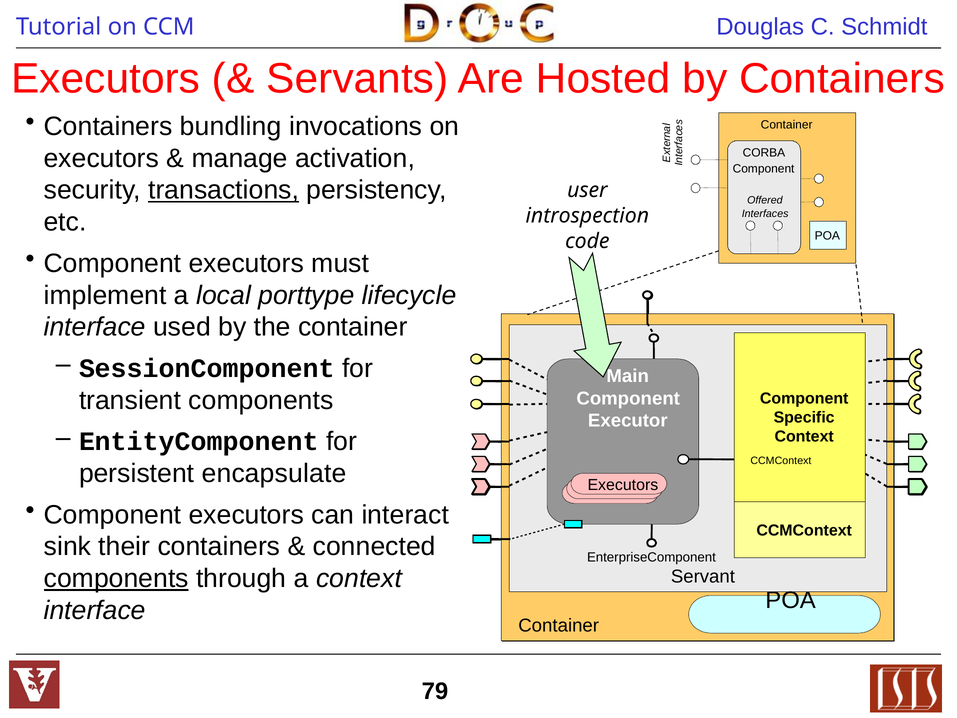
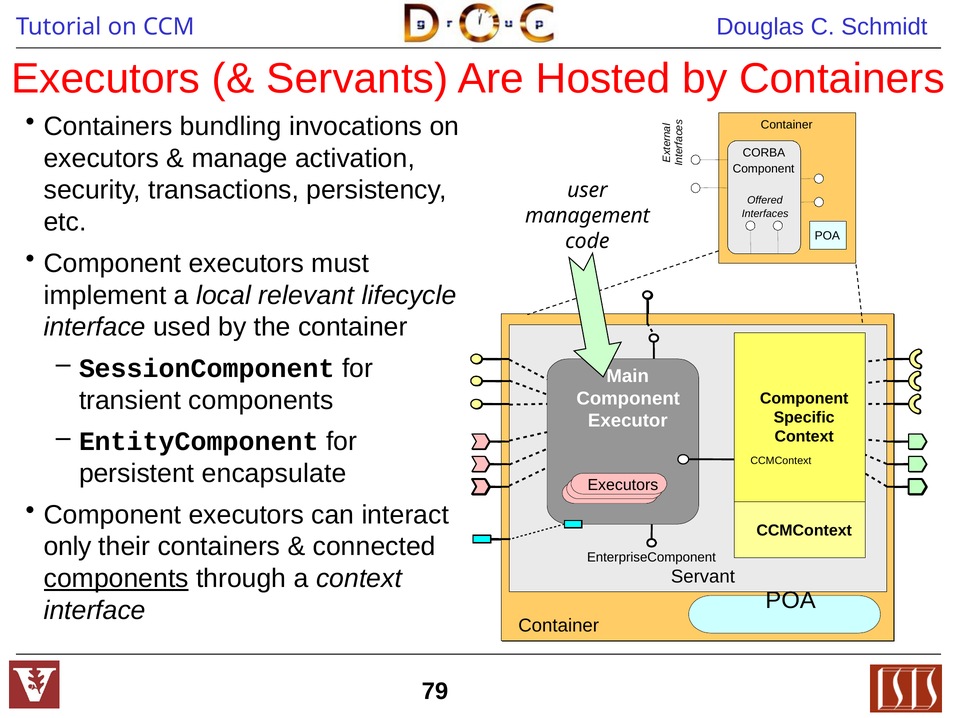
transactions underline: present -> none
introspection: introspection -> management
porttype: porttype -> relevant
sink: sink -> only
